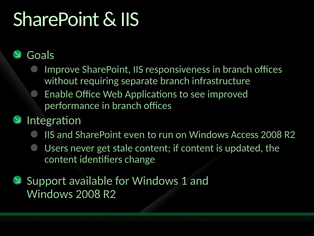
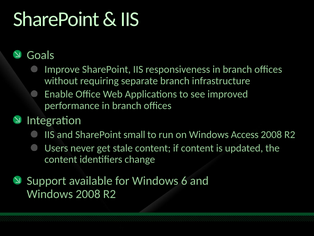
even: even -> small
1: 1 -> 6
